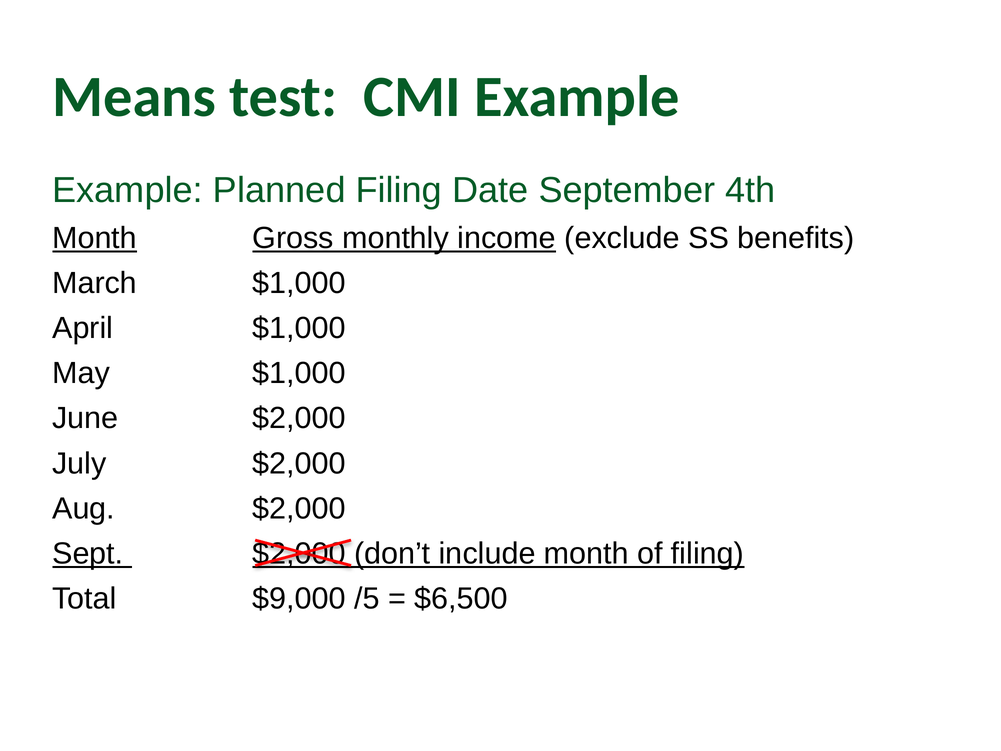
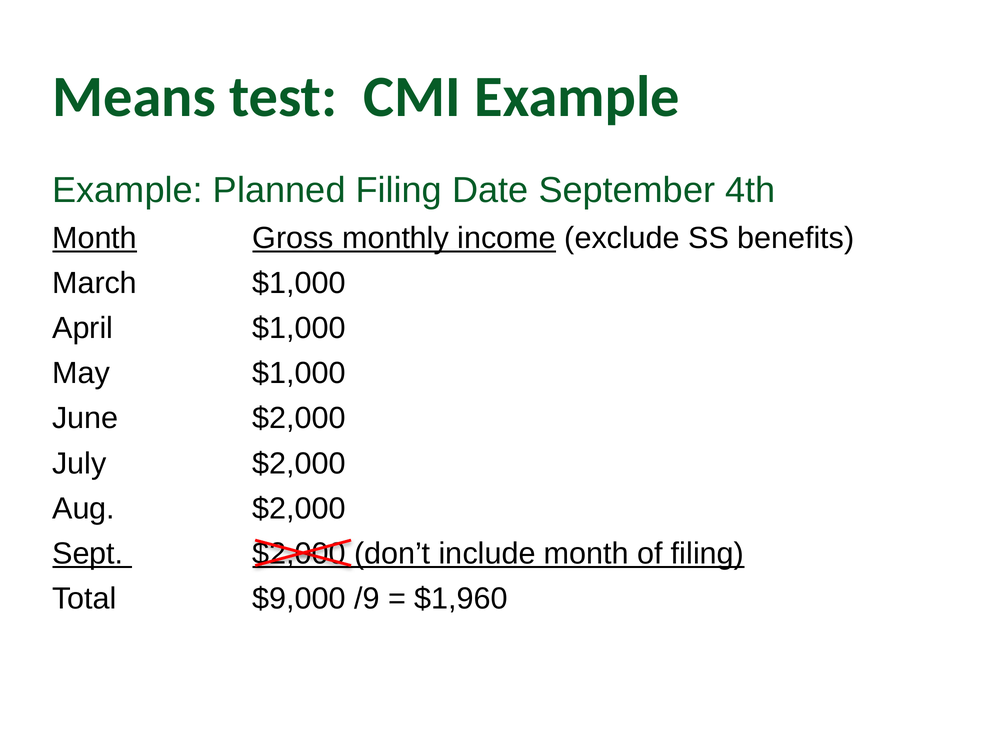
/5: /5 -> /9
$6,500: $6,500 -> $1,960
